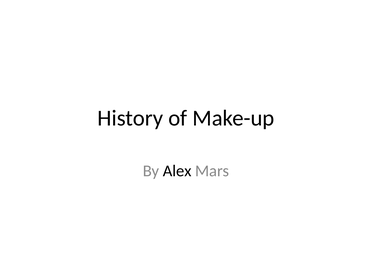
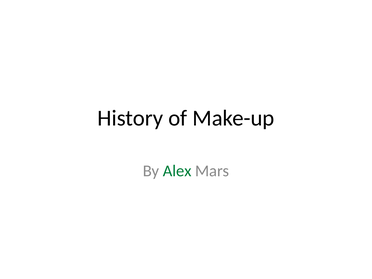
Alex colour: black -> green
